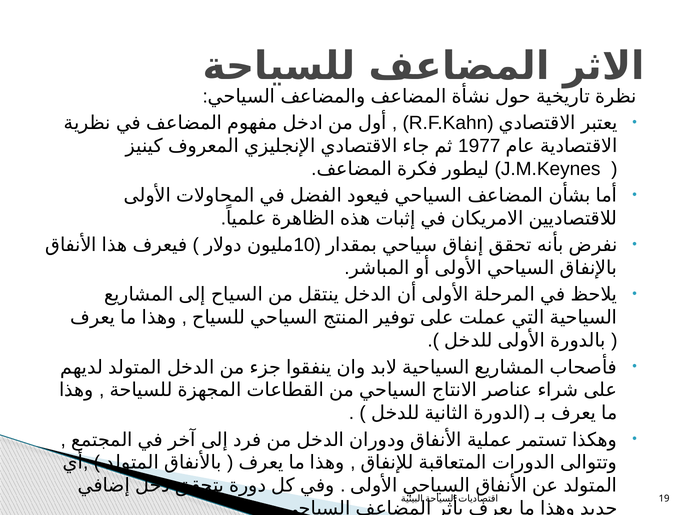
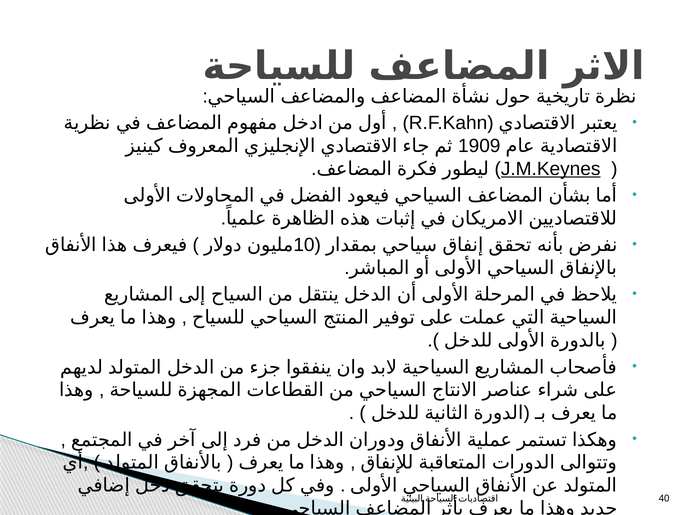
1977: 1977 -> 1909
J.M.Keynes underline: none -> present
19: 19 -> 40
